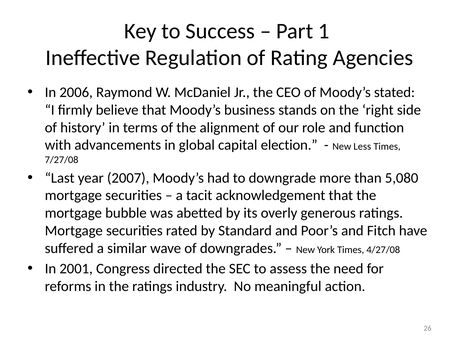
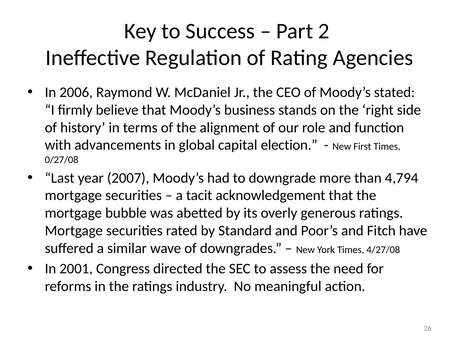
1: 1 -> 2
Less: Less -> First
7/27/08: 7/27/08 -> 0/27/08
5,080: 5,080 -> 4,794
